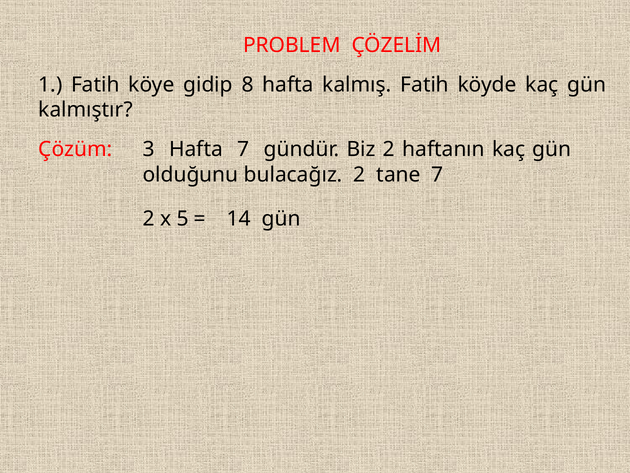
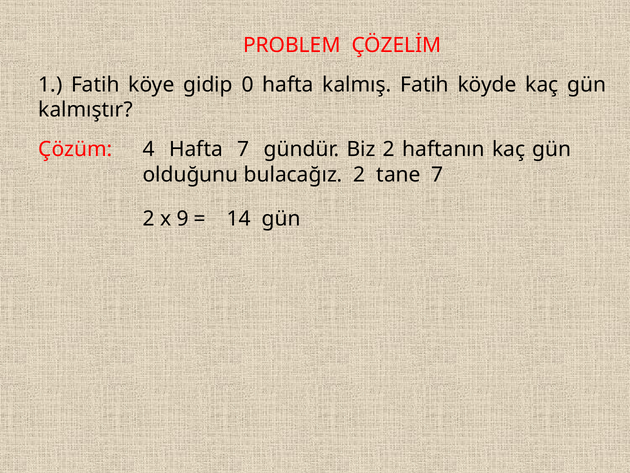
8: 8 -> 0
3: 3 -> 4
5: 5 -> 9
